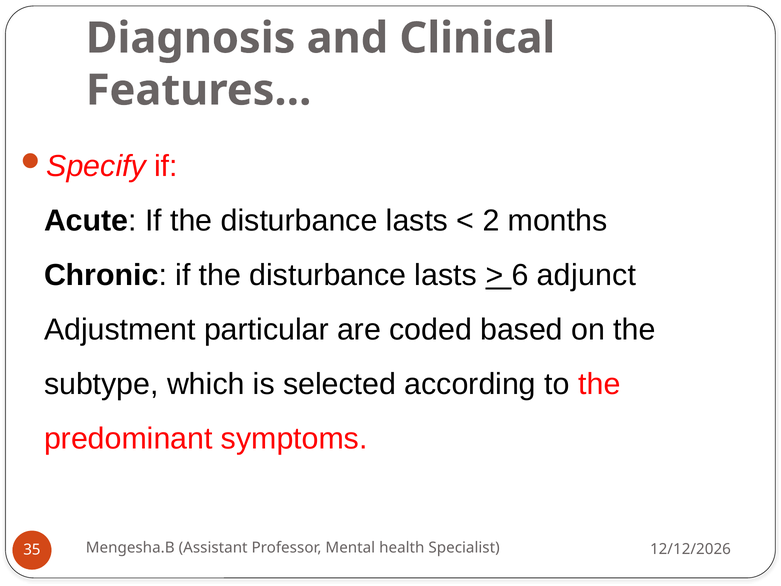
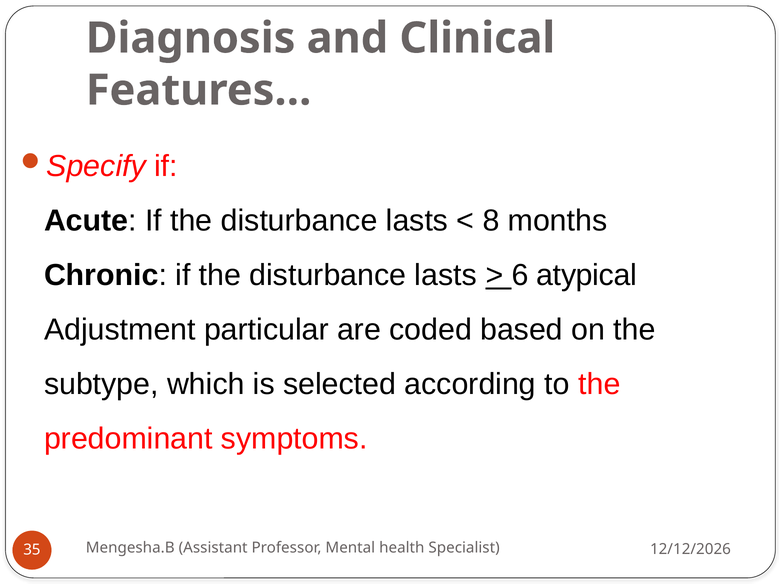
2: 2 -> 8
adjunct: adjunct -> atypical
